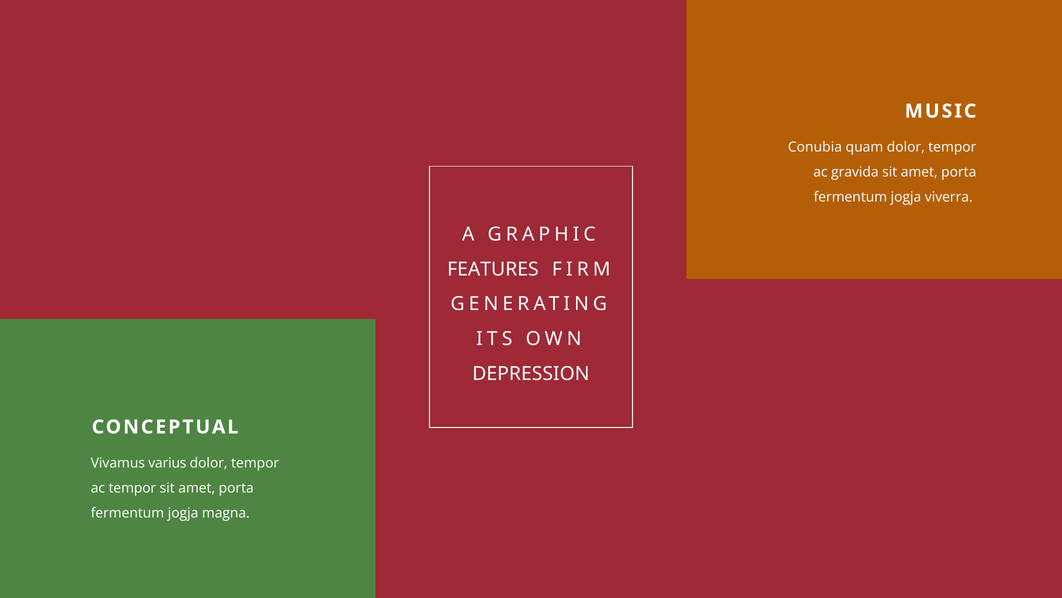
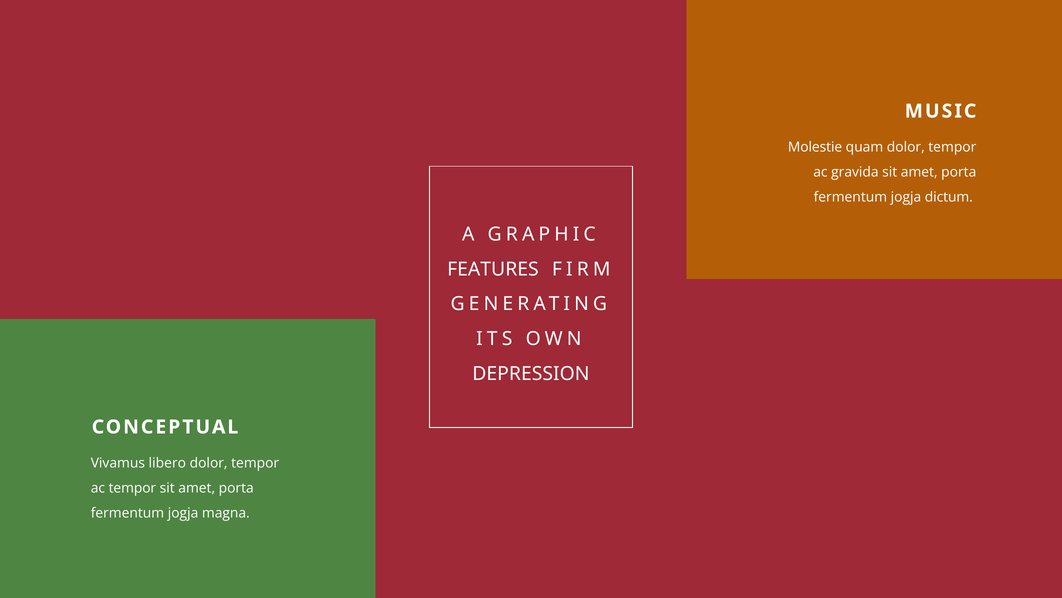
Conubia: Conubia -> Molestie
viverra: viverra -> dictum
varius: varius -> libero
